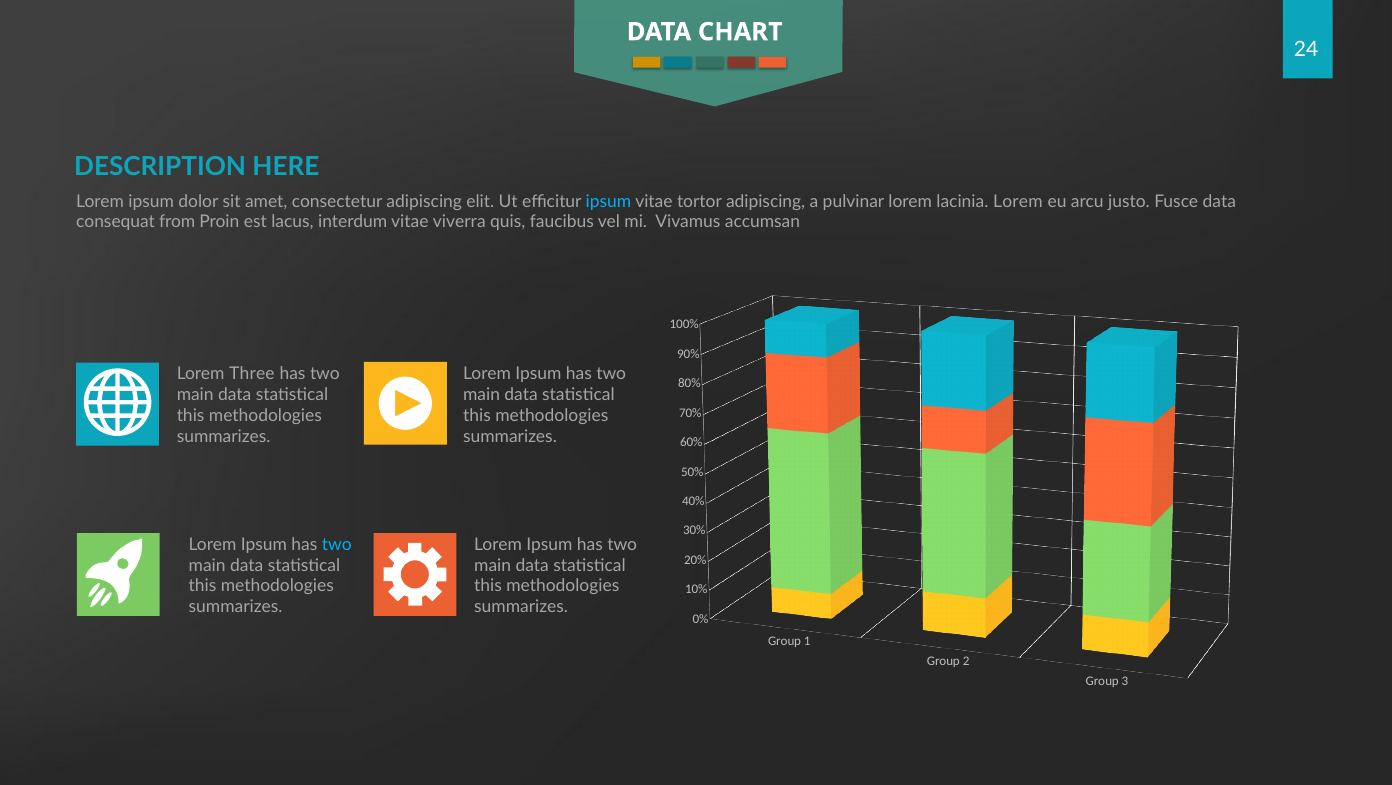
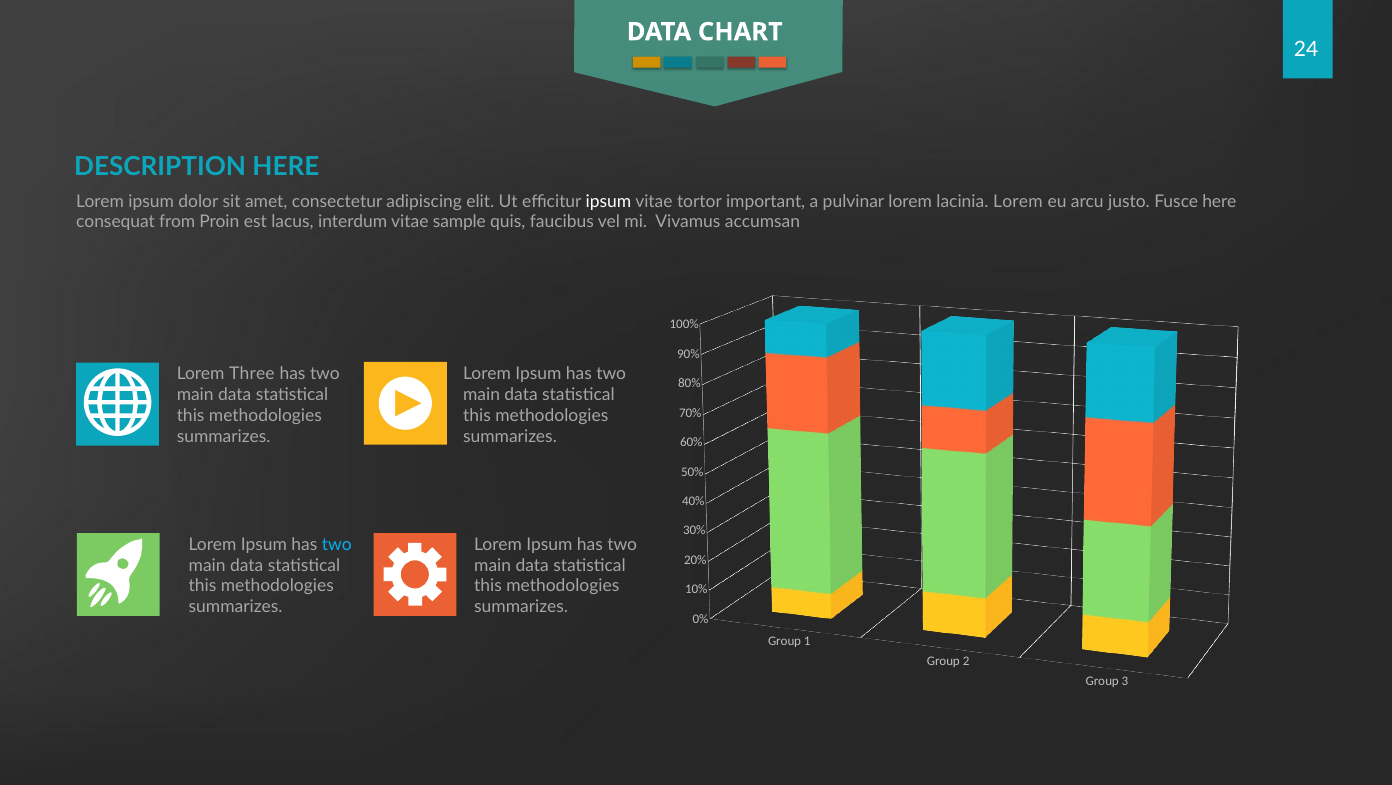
ipsum at (608, 201) colour: light blue -> white
tortor adipiscing: adipiscing -> important
Fusce data: data -> here
viverra: viverra -> sample
